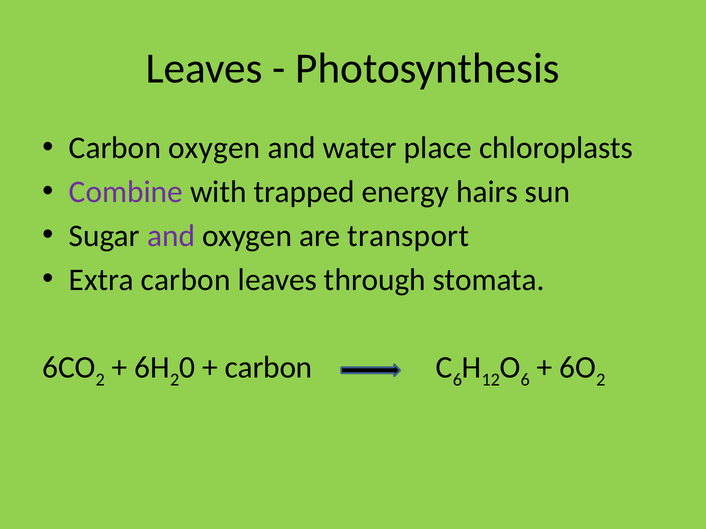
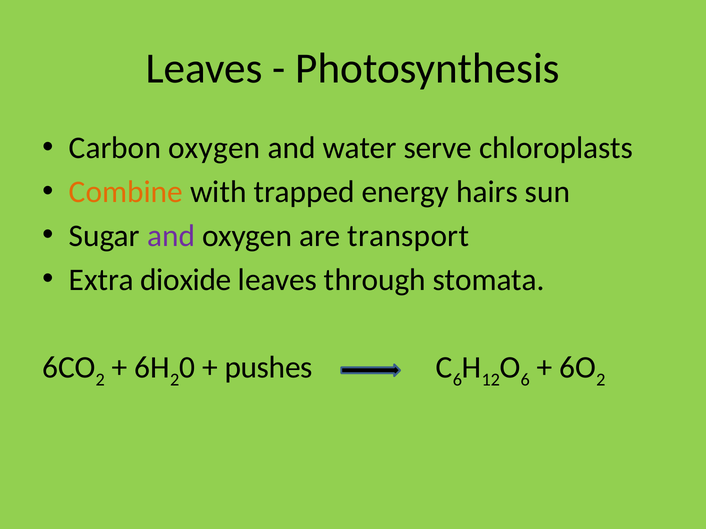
place: place -> serve
Combine colour: purple -> orange
Extra carbon: carbon -> dioxide
carbon at (269, 368): carbon -> pushes
